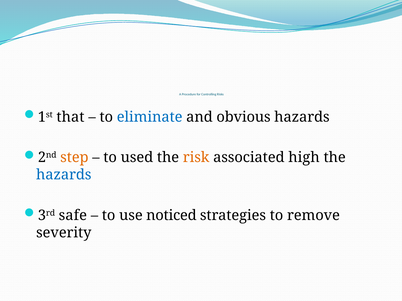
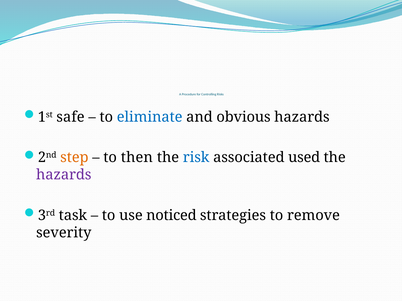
that: that -> safe
used: used -> then
risk colour: orange -> blue
high: high -> used
hazards at (64, 175) colour: blue -> purple
safe: safe -> task
